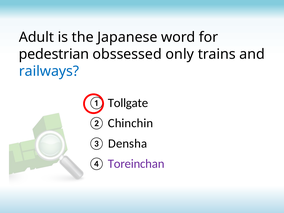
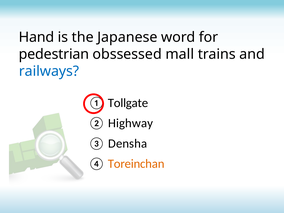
Adult: Adult -> Hand
only: only -> mall
Chinchin: Chinchin -> Highway
Toreinchan colour: purple -> orange
